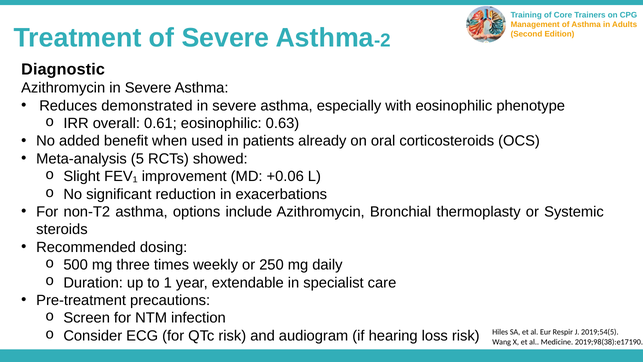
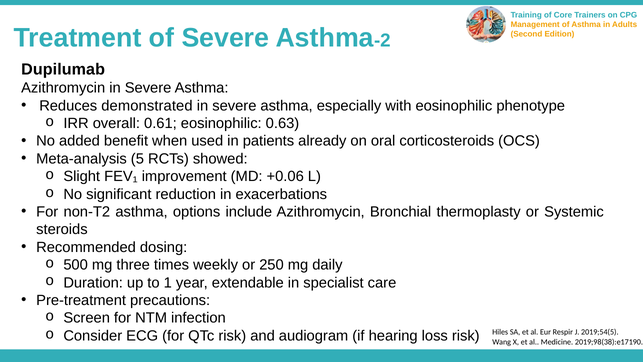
Diagnostic: Diagnostic -> Dupilumab
